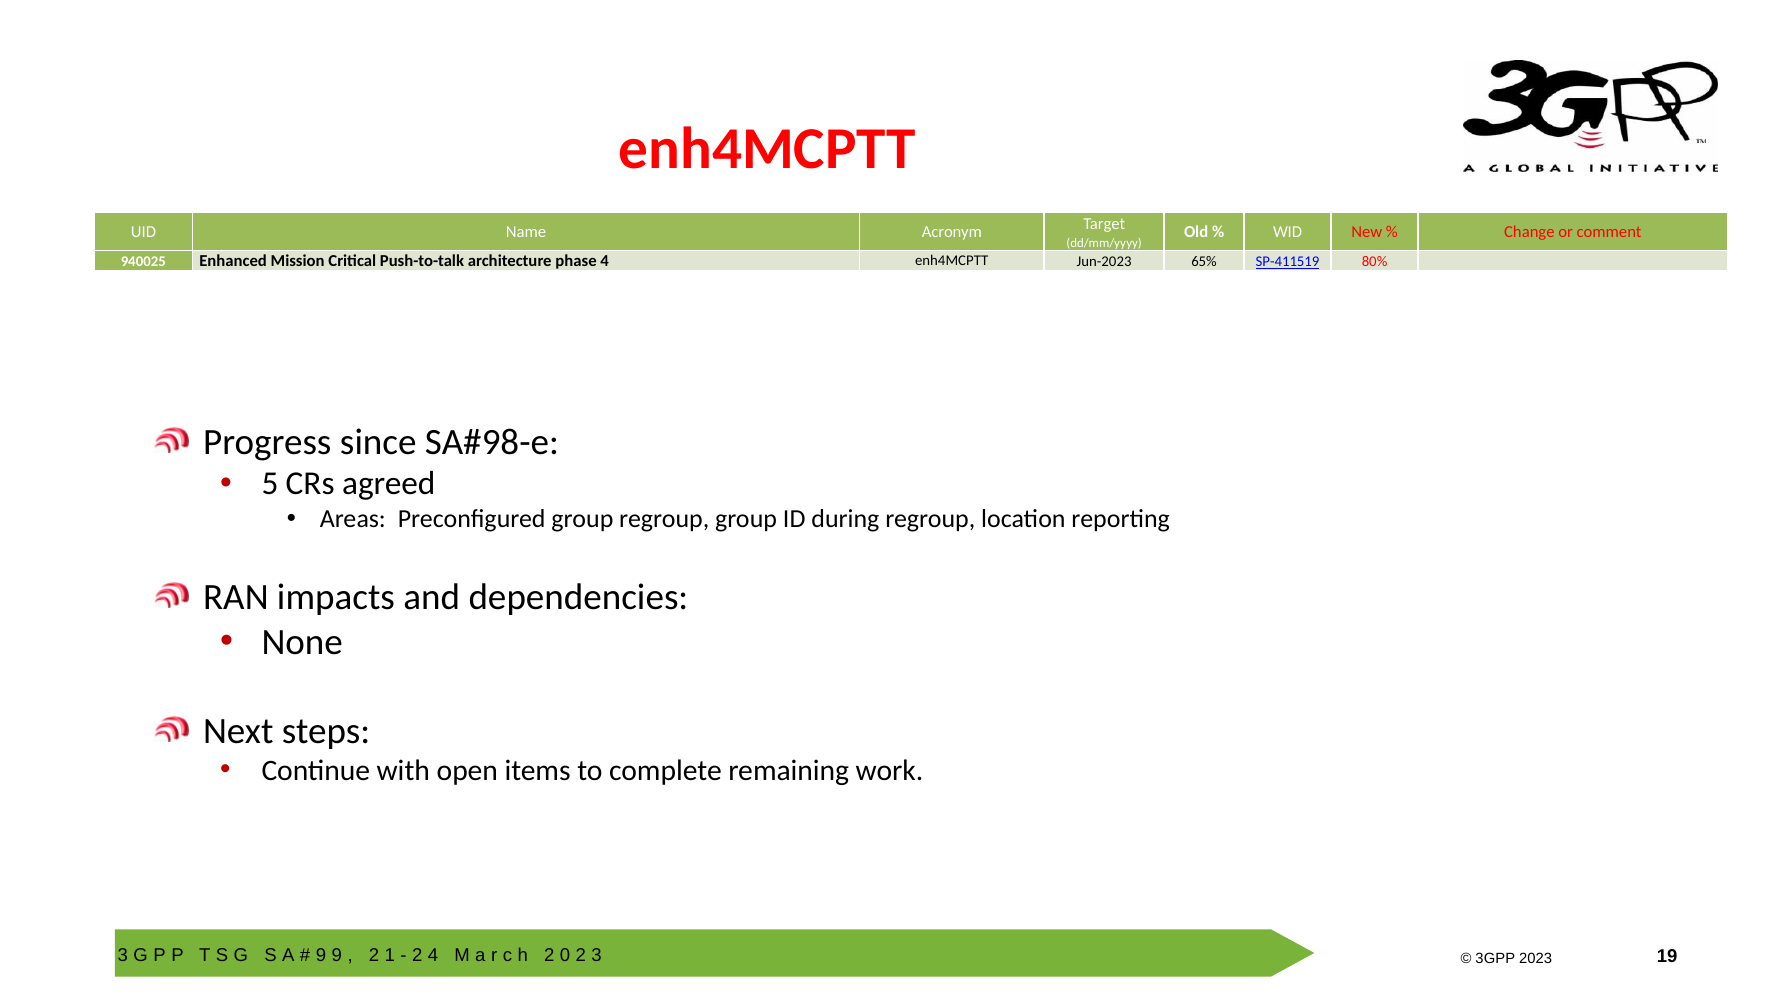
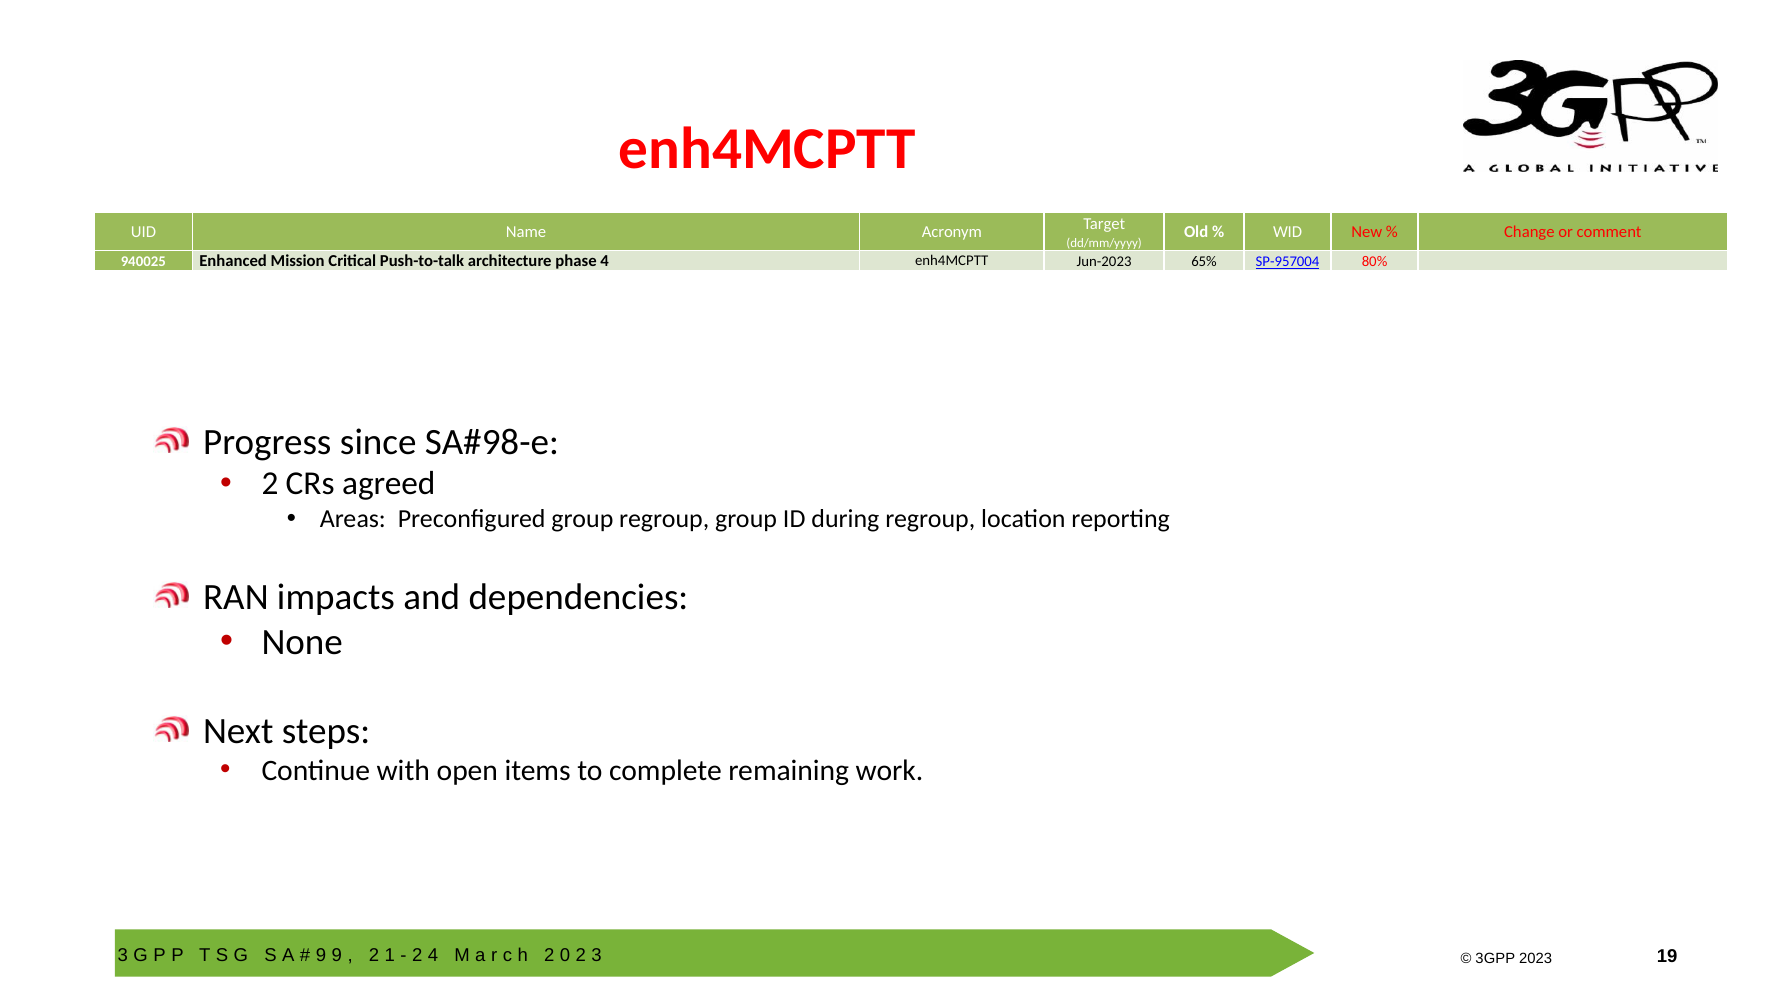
SP-411519: SP-411519 -> SP-957004
5 at (270, 484): 5 -> 2
